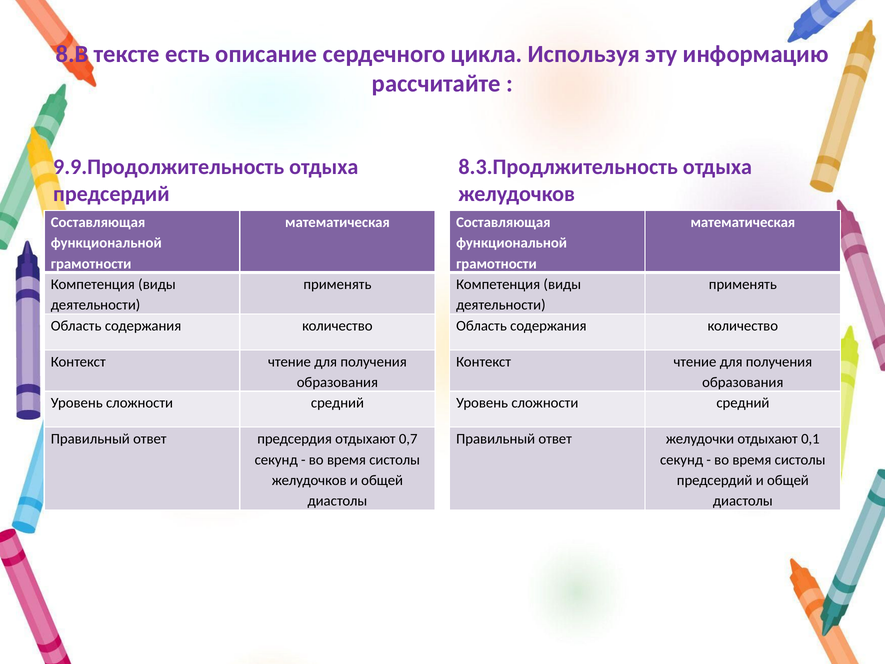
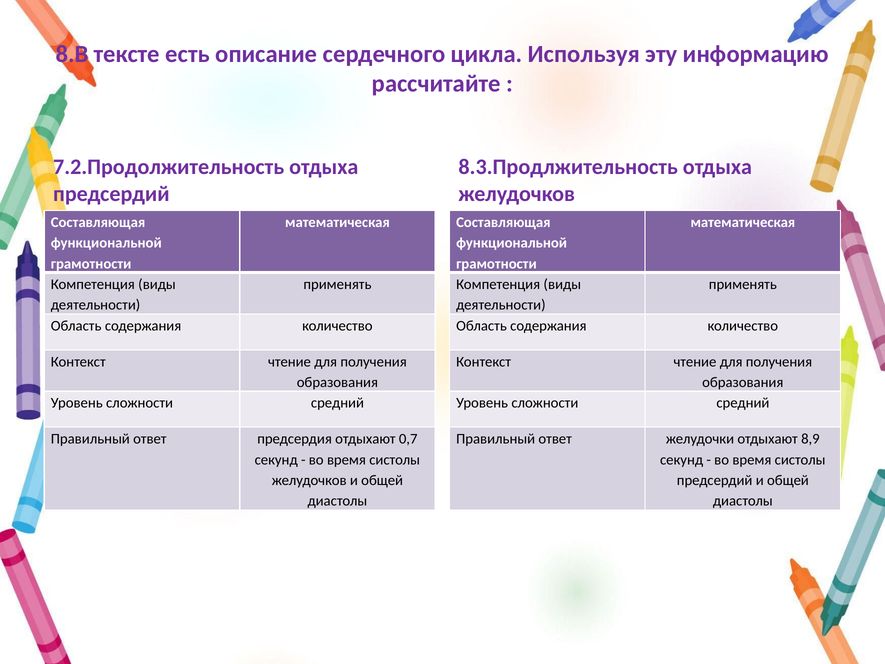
9.9.Продолжительность: 9.9.Продолжительность -> 7.2.Продолжительность
0,1: 0,1 -> 8,9
